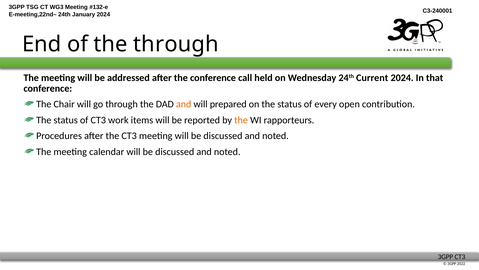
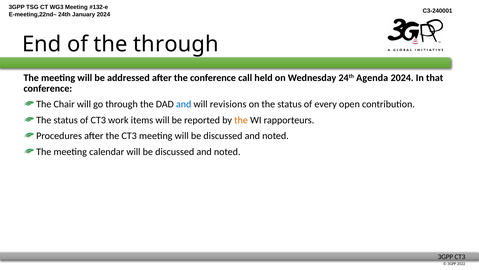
Current: Current -> Agenda
and at (184, 104) colour: orange -> blue
prepared: prepared -> revisions
